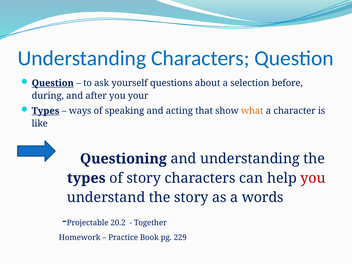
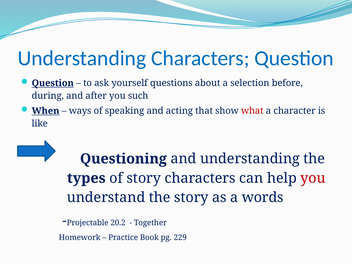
your: your -> such
Types at (45, 111): Types -> When
what colour: orange -> red
